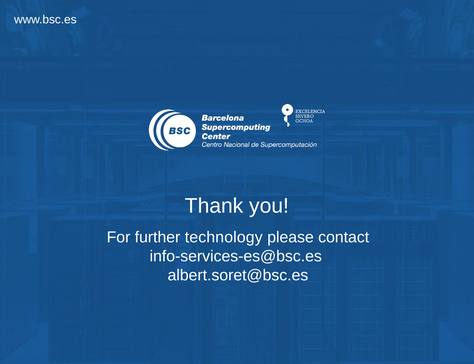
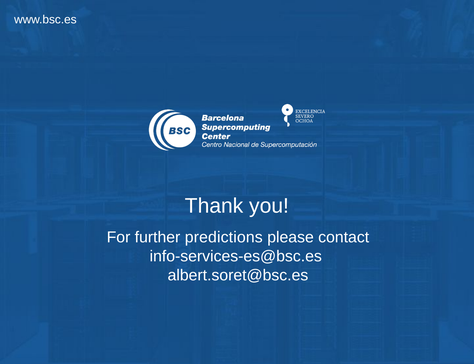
technology: technology -> predictions
